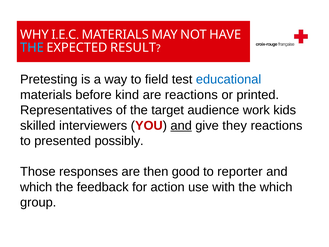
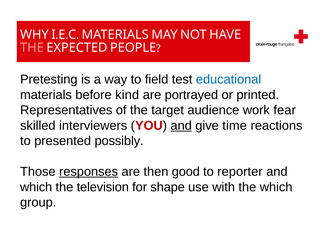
THE at (32, 48) colour: light blue -> pink
RESULT: RESULT -> PEOPLE
are reactions: reactions -> portrayed
kids: kids -> fear
they: they -> time
responses underline: none -> present
feedback: feedback -> television
action: action -> shape
